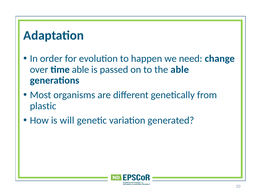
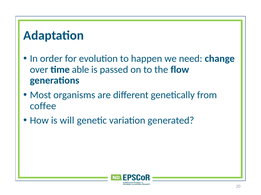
the able: able -> flow
plastic: plastic -> coffee
